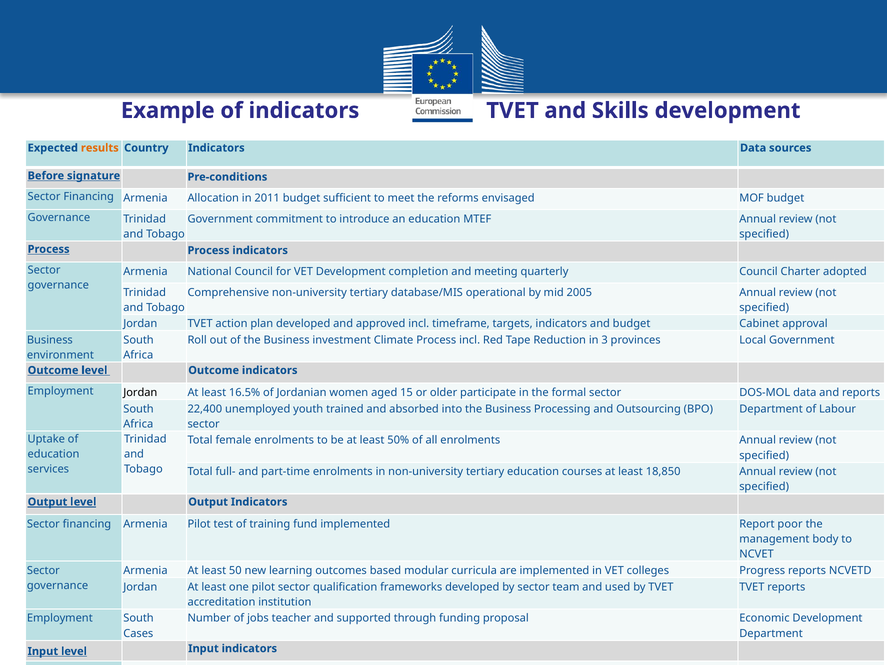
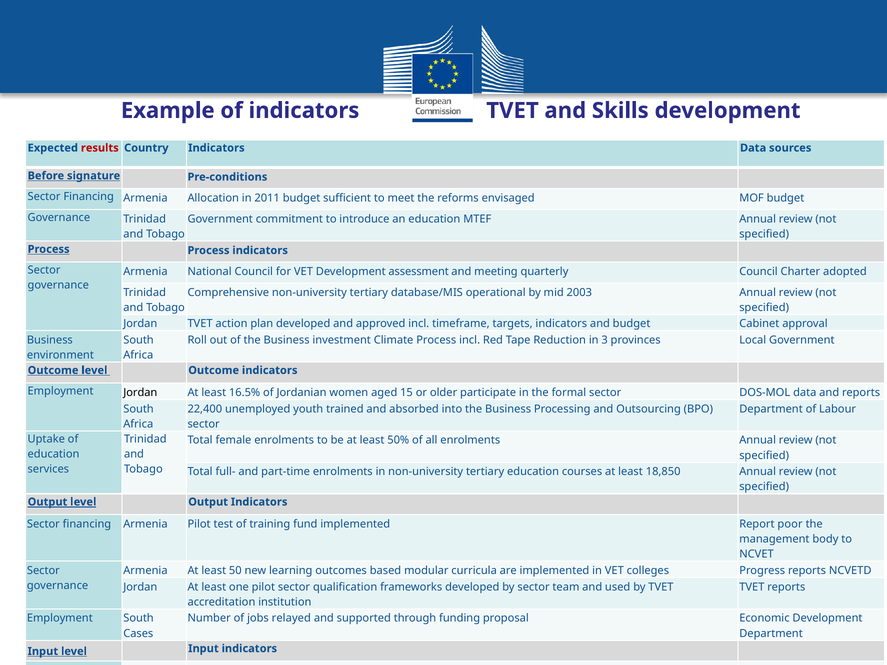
results colour: orange -> red
completion: completion -> assessment
2005: 2005 -> 2003
teacher: teacher -> relayed
